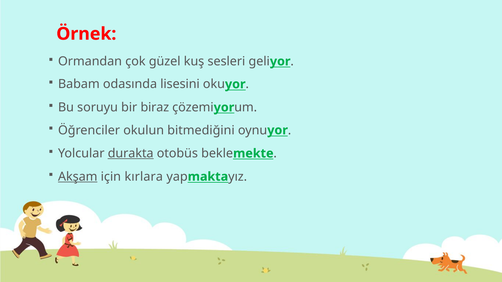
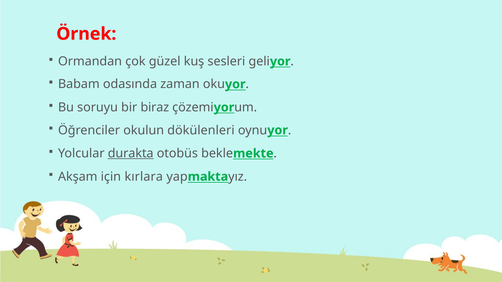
lisesini: lisesini -> zaman
bitmediğini: bitmediğini -> dökülenleri
Akşam underline: present -> none
